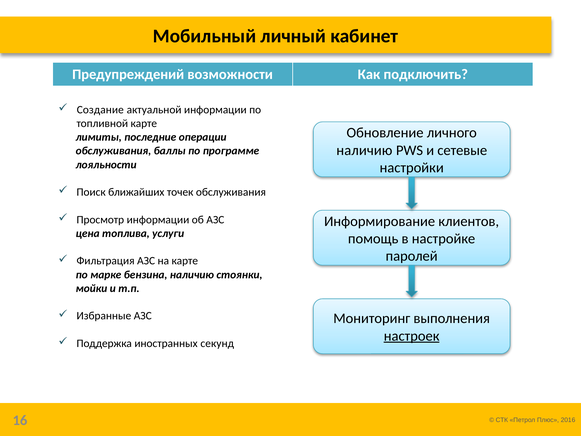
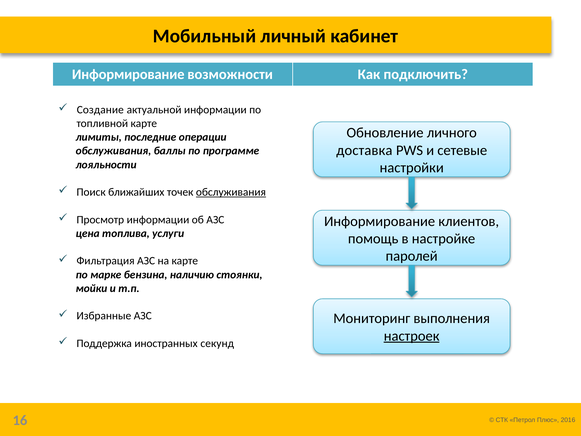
Предупреждений at (128, 74): Предупреждений -> Информирование
наличию at (364, 150): наличию -> доставка
обслуживания at (231, 192) underline: none -> present
